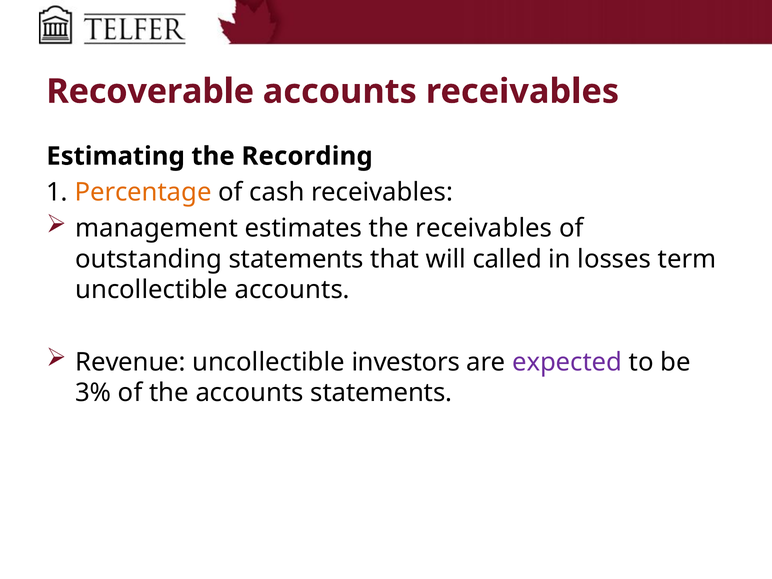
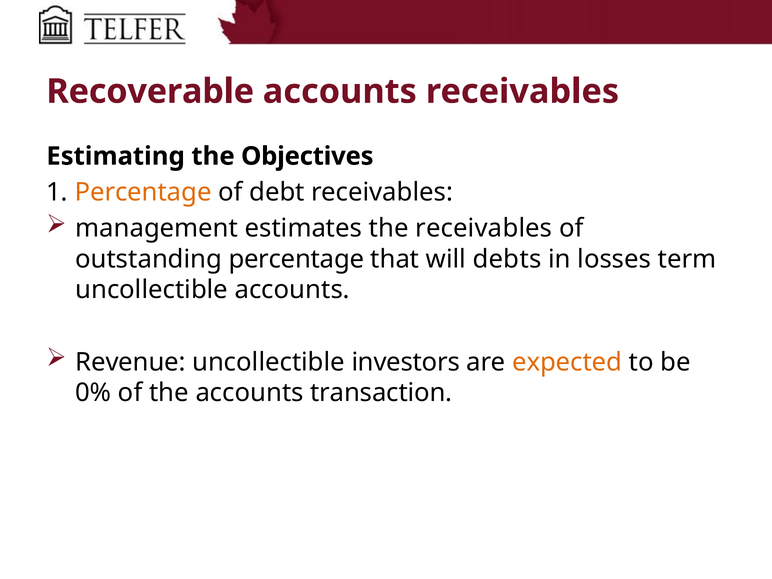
Recording: Recording -> Objectives
cash: cash -> debt
outstanding statements: statements -> percentage
called: called -> debts
expected colour: purple -> orange
3%: 3% -> 0%
accounts statements: statements -> transaction
